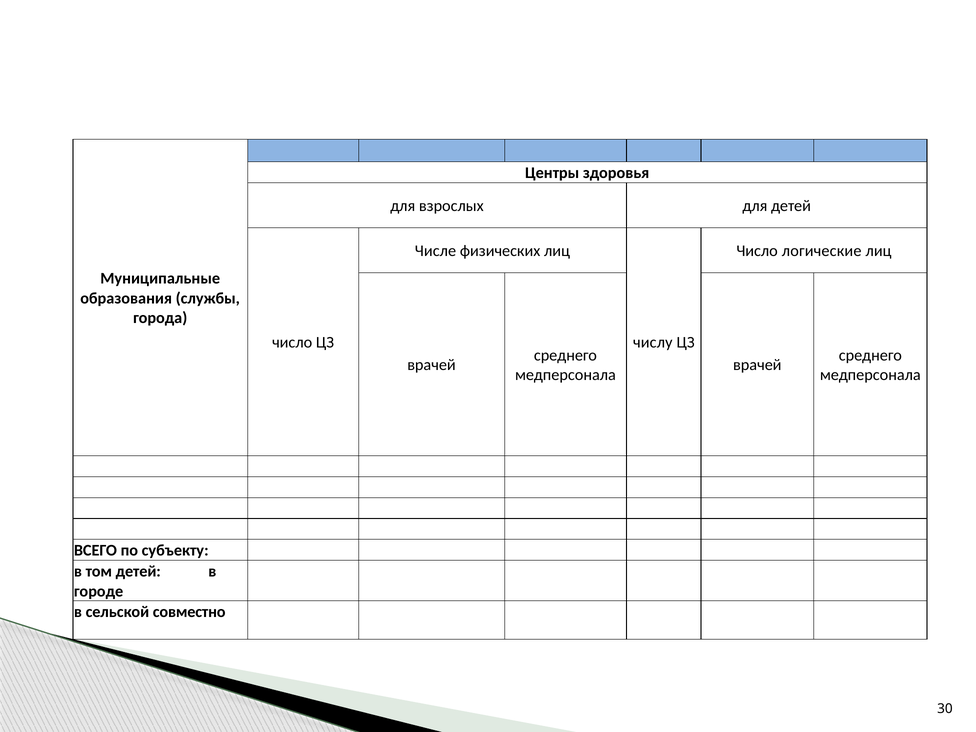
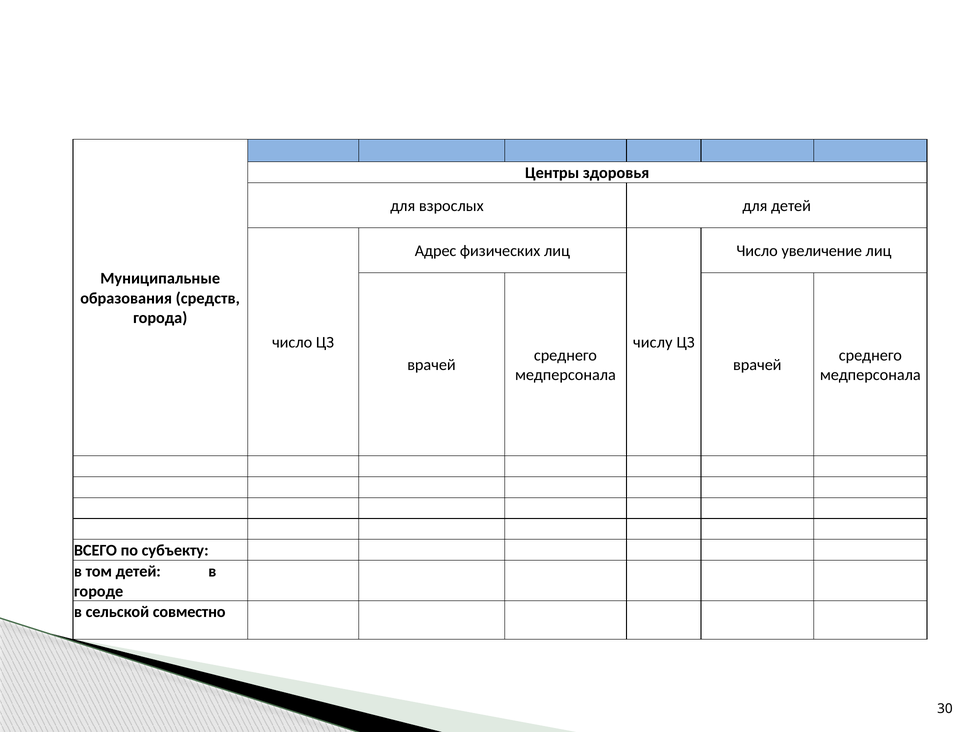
Числе: Числе -> Адрес
логические: логические -> увеличение
службы: службы -> средств
